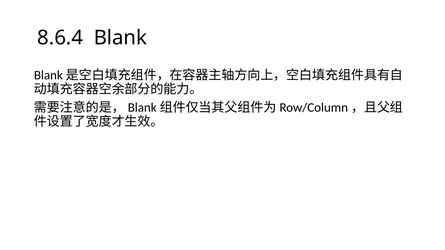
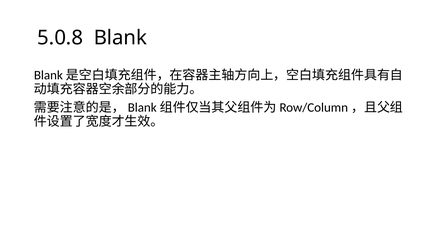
8.6.4: 8.6.4 -> 5.0.8
